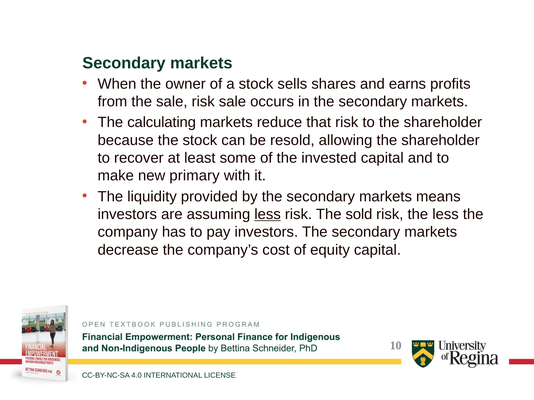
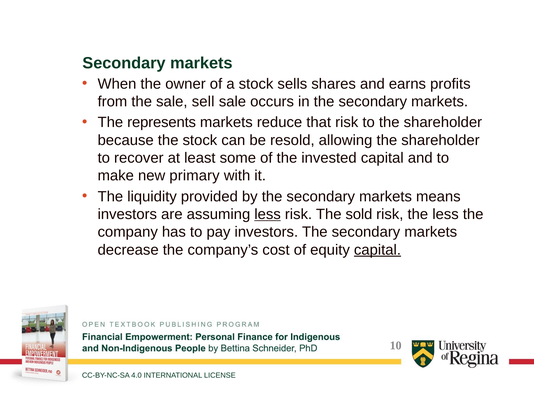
sale risk: risk -> sell
calculating: calculating -> represents
capital at (377, 250) underline: none -> present
